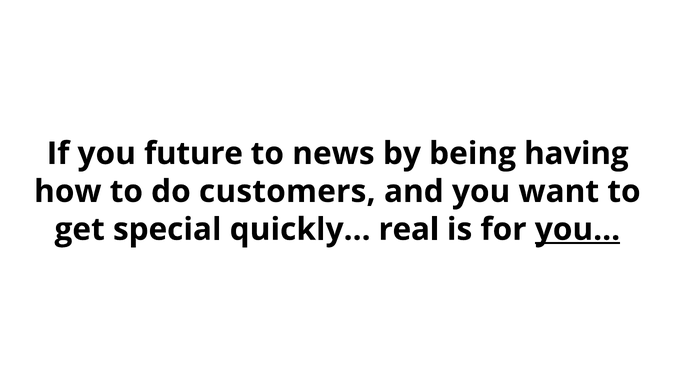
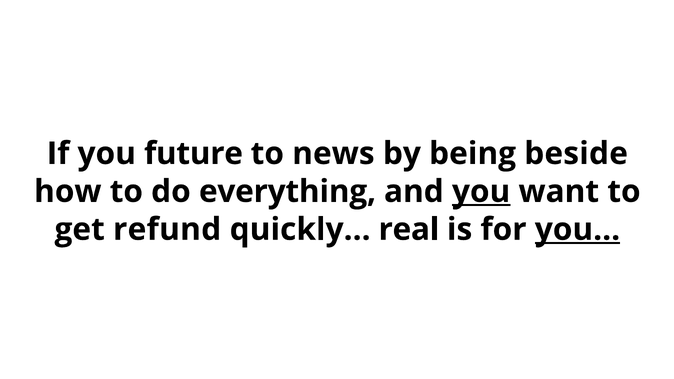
having: having -> beside
customers: customers -> everything
you at (481, 192) underline: none -> present
special: special -> refund
